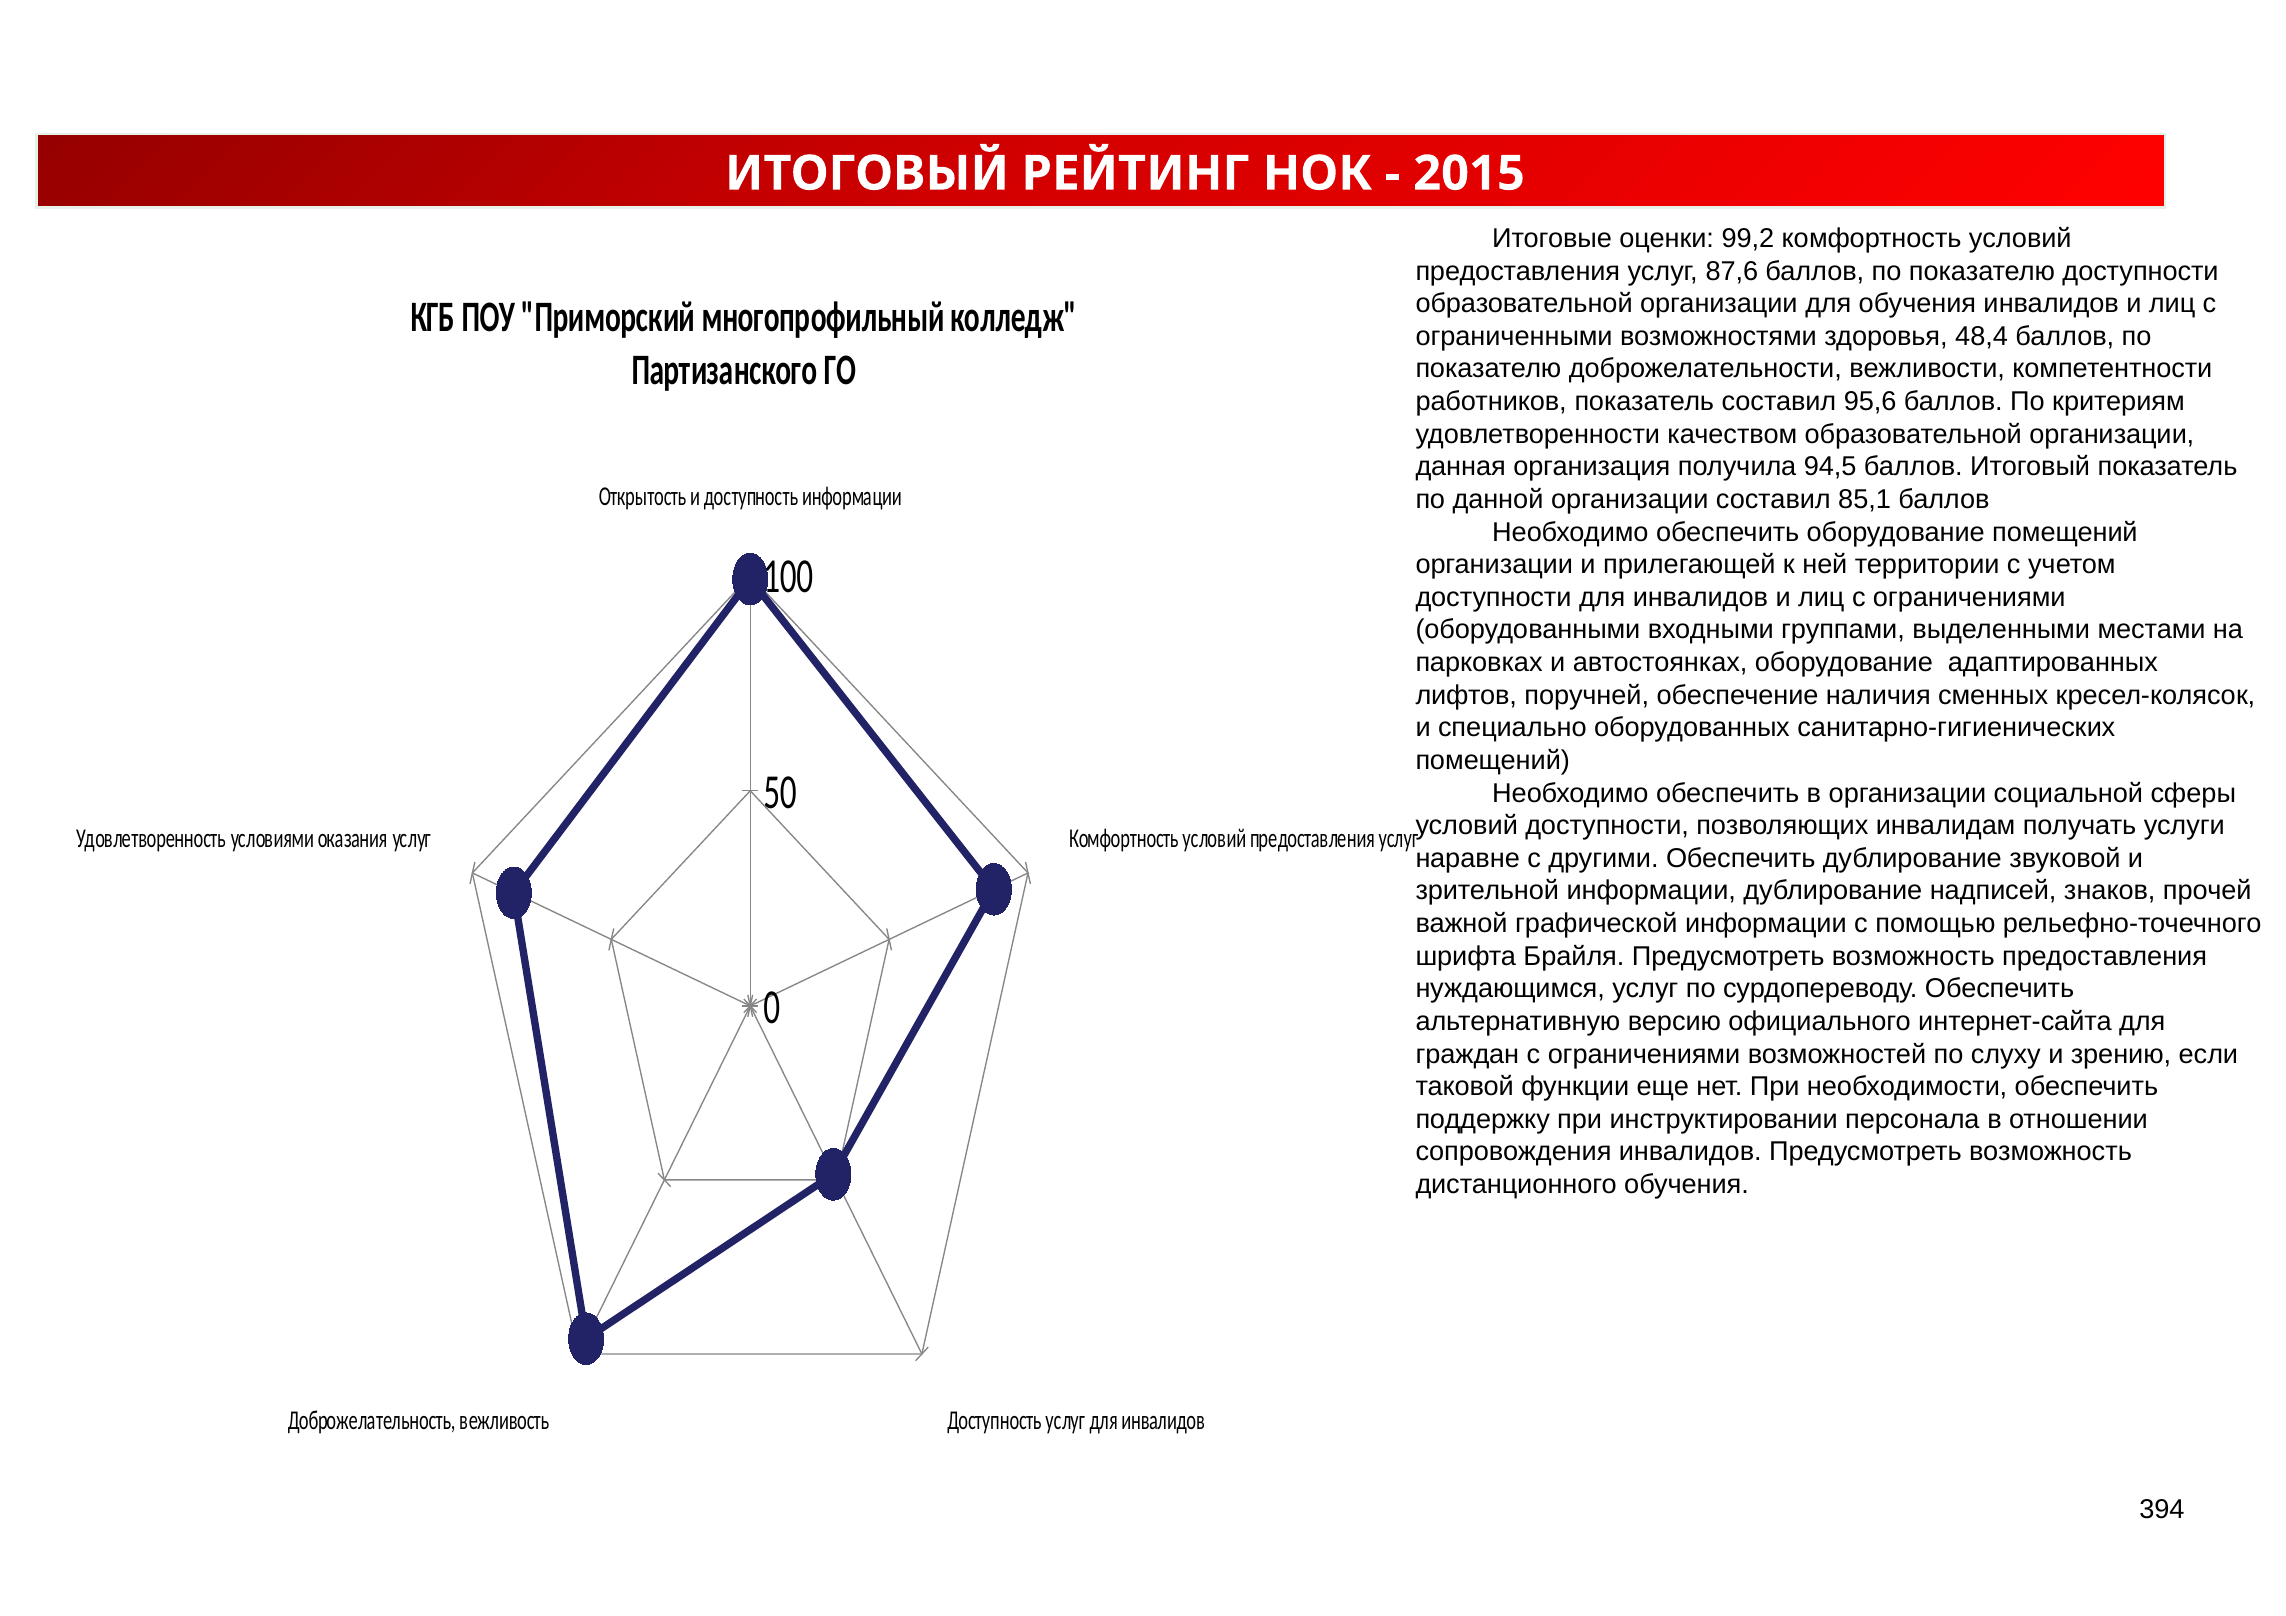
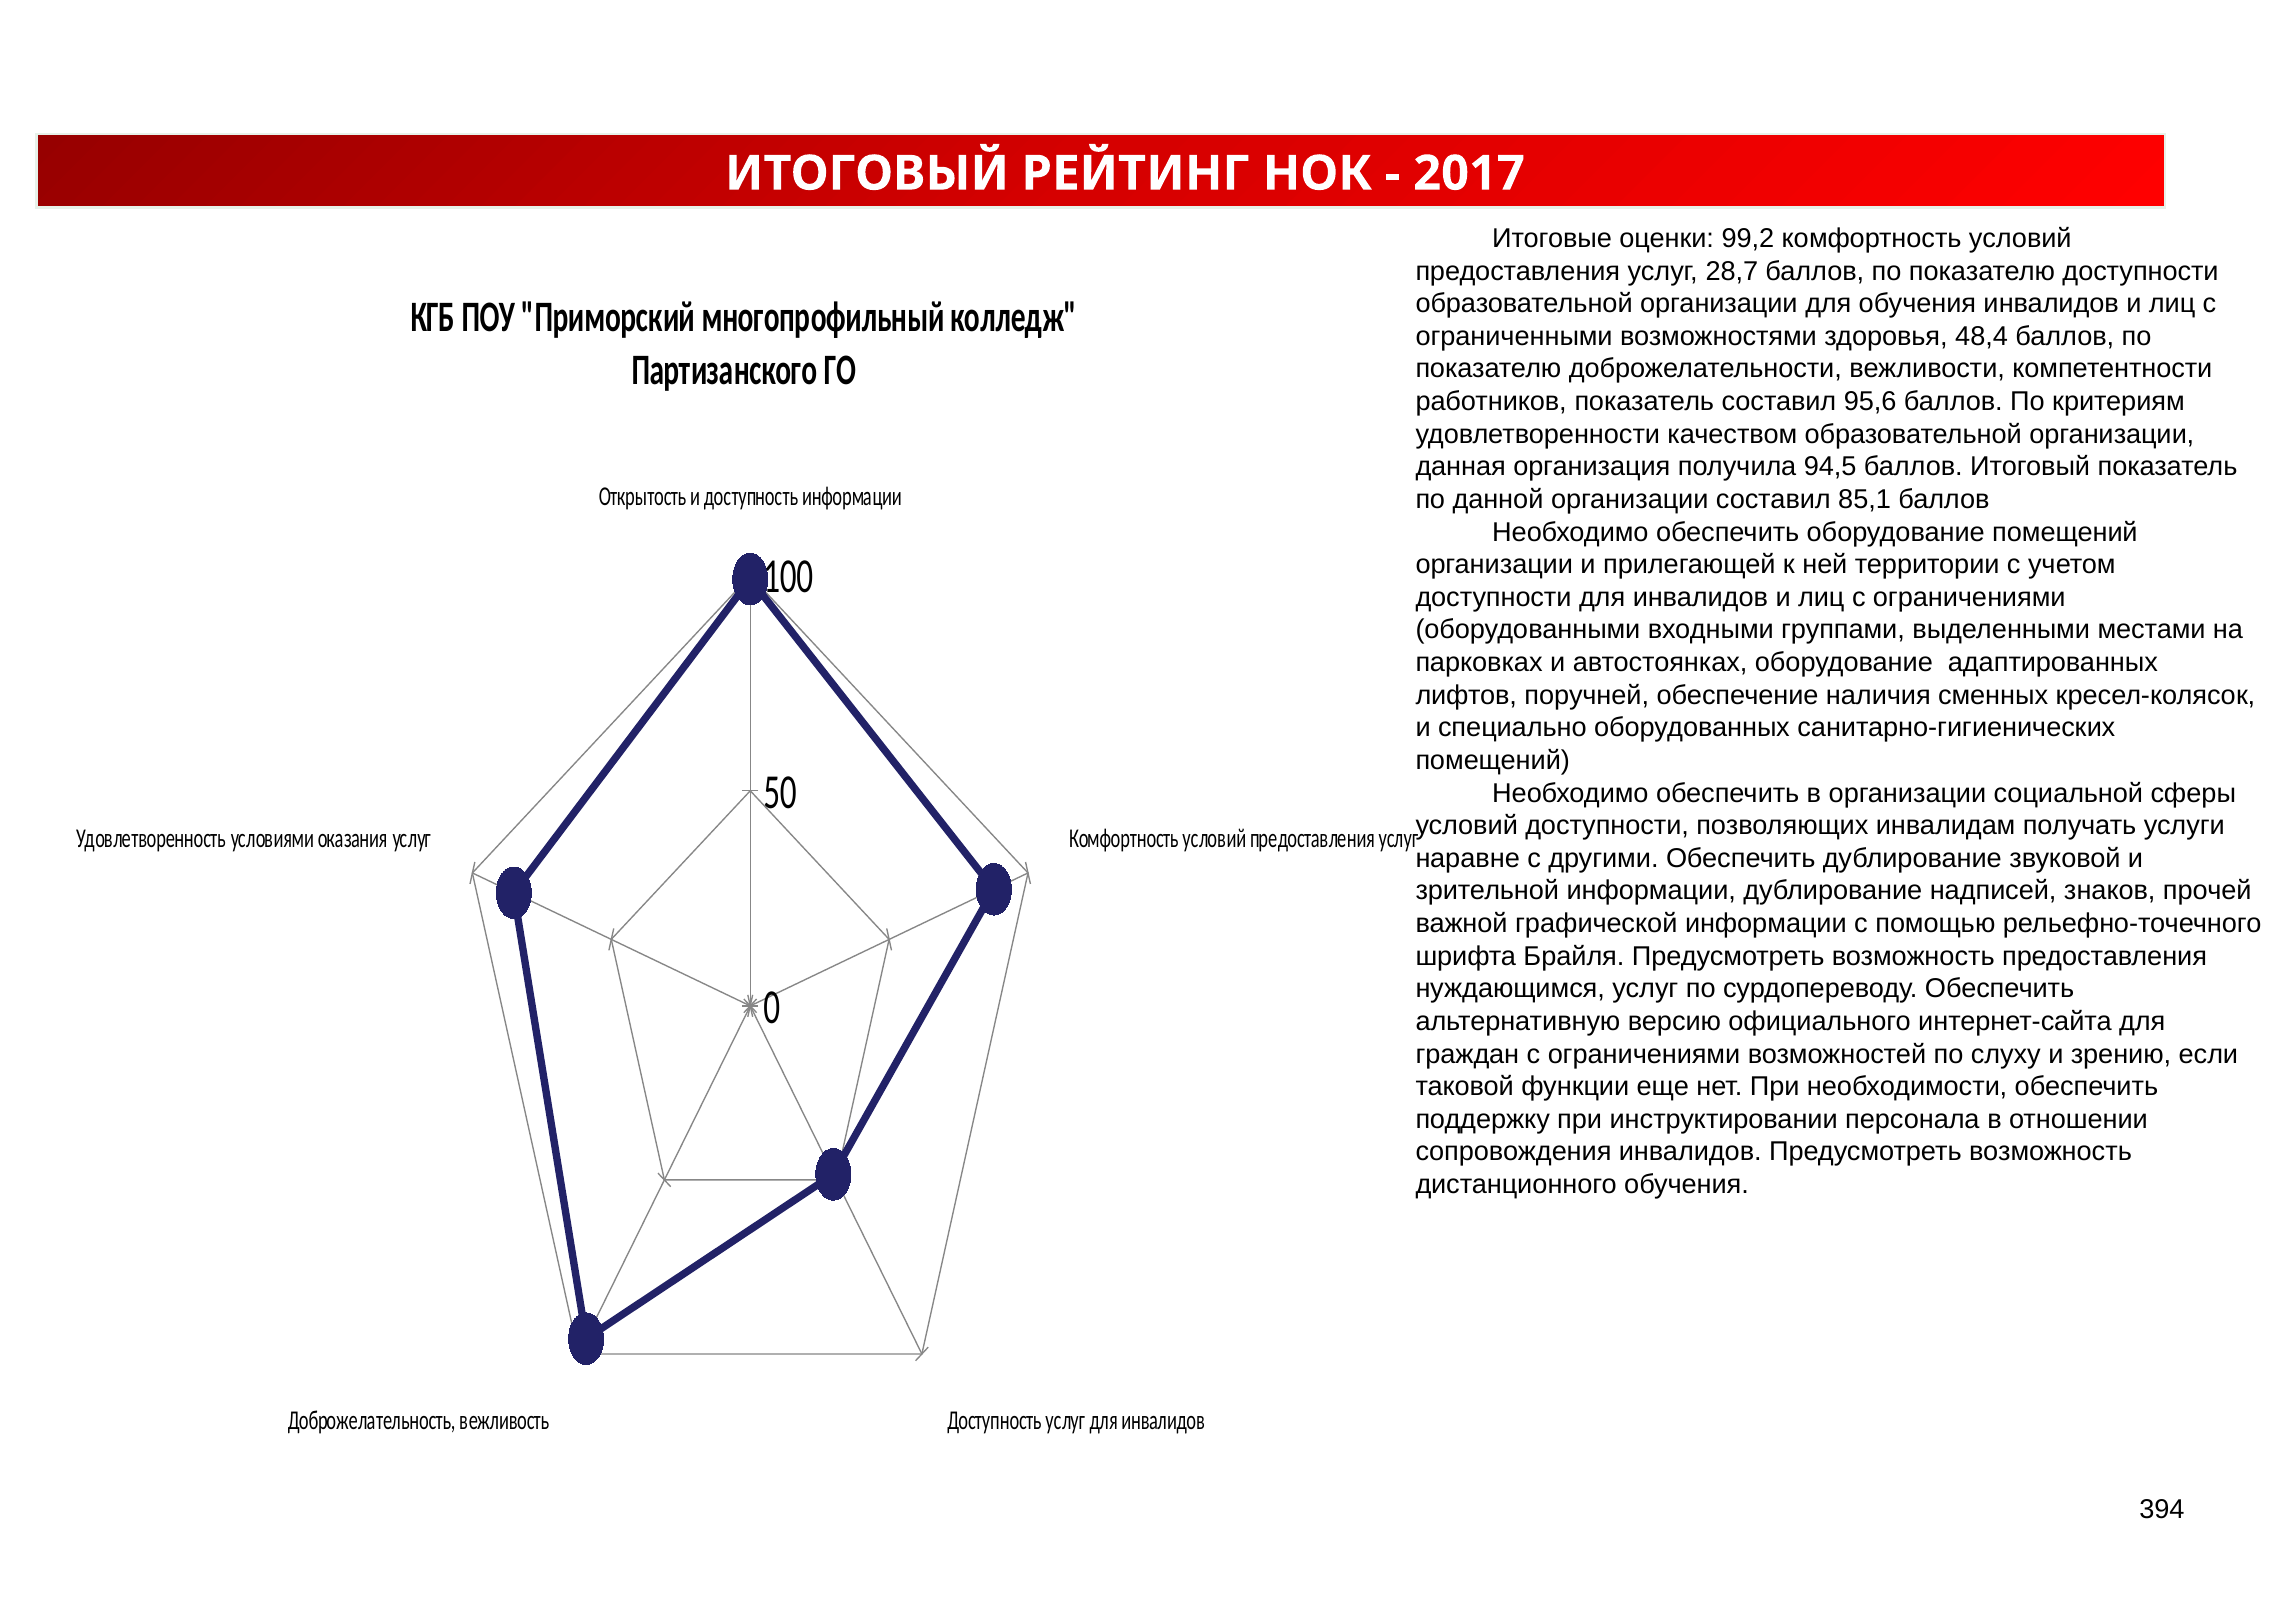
2015: 2015 -> 2017
87,6: 87,6 -> 28,7
